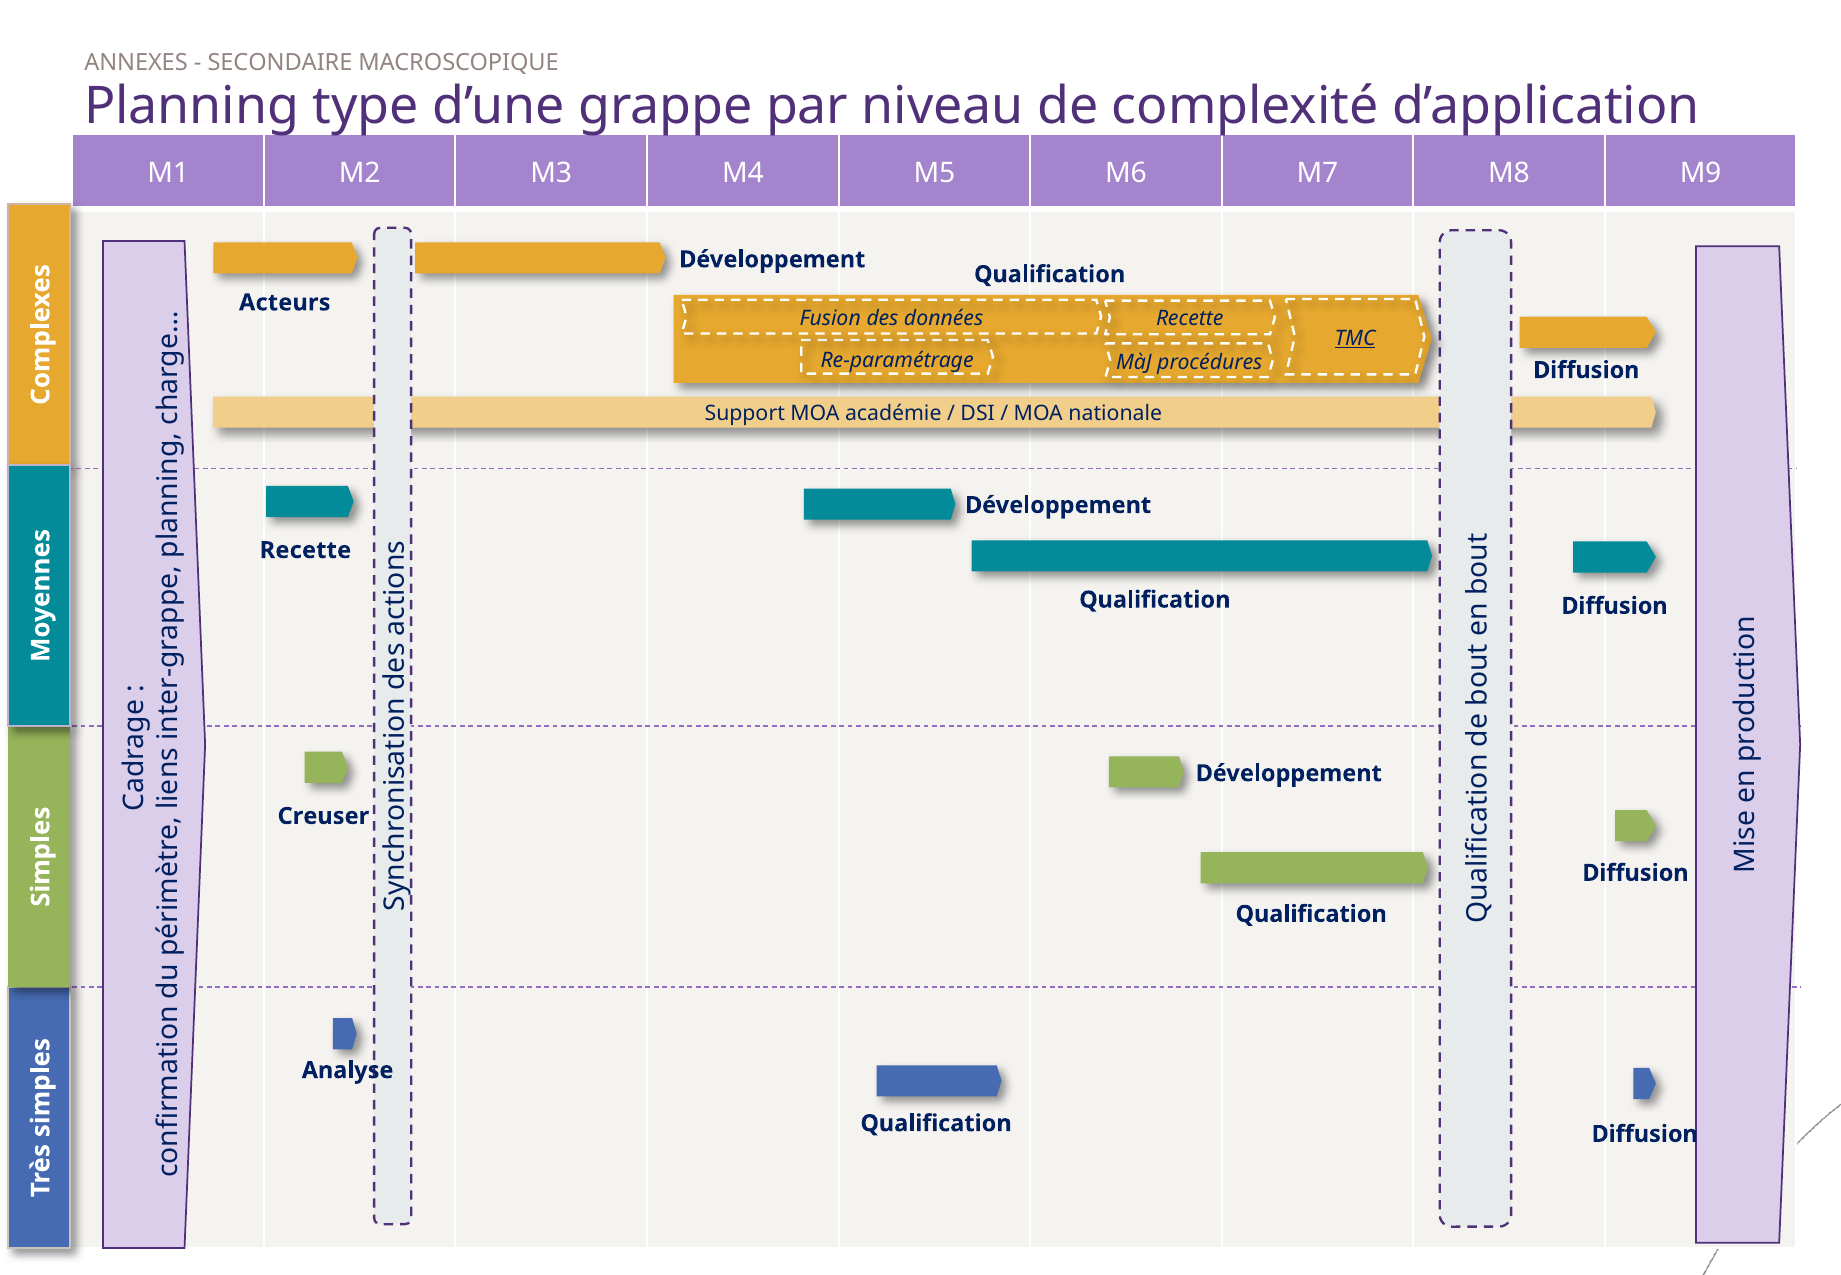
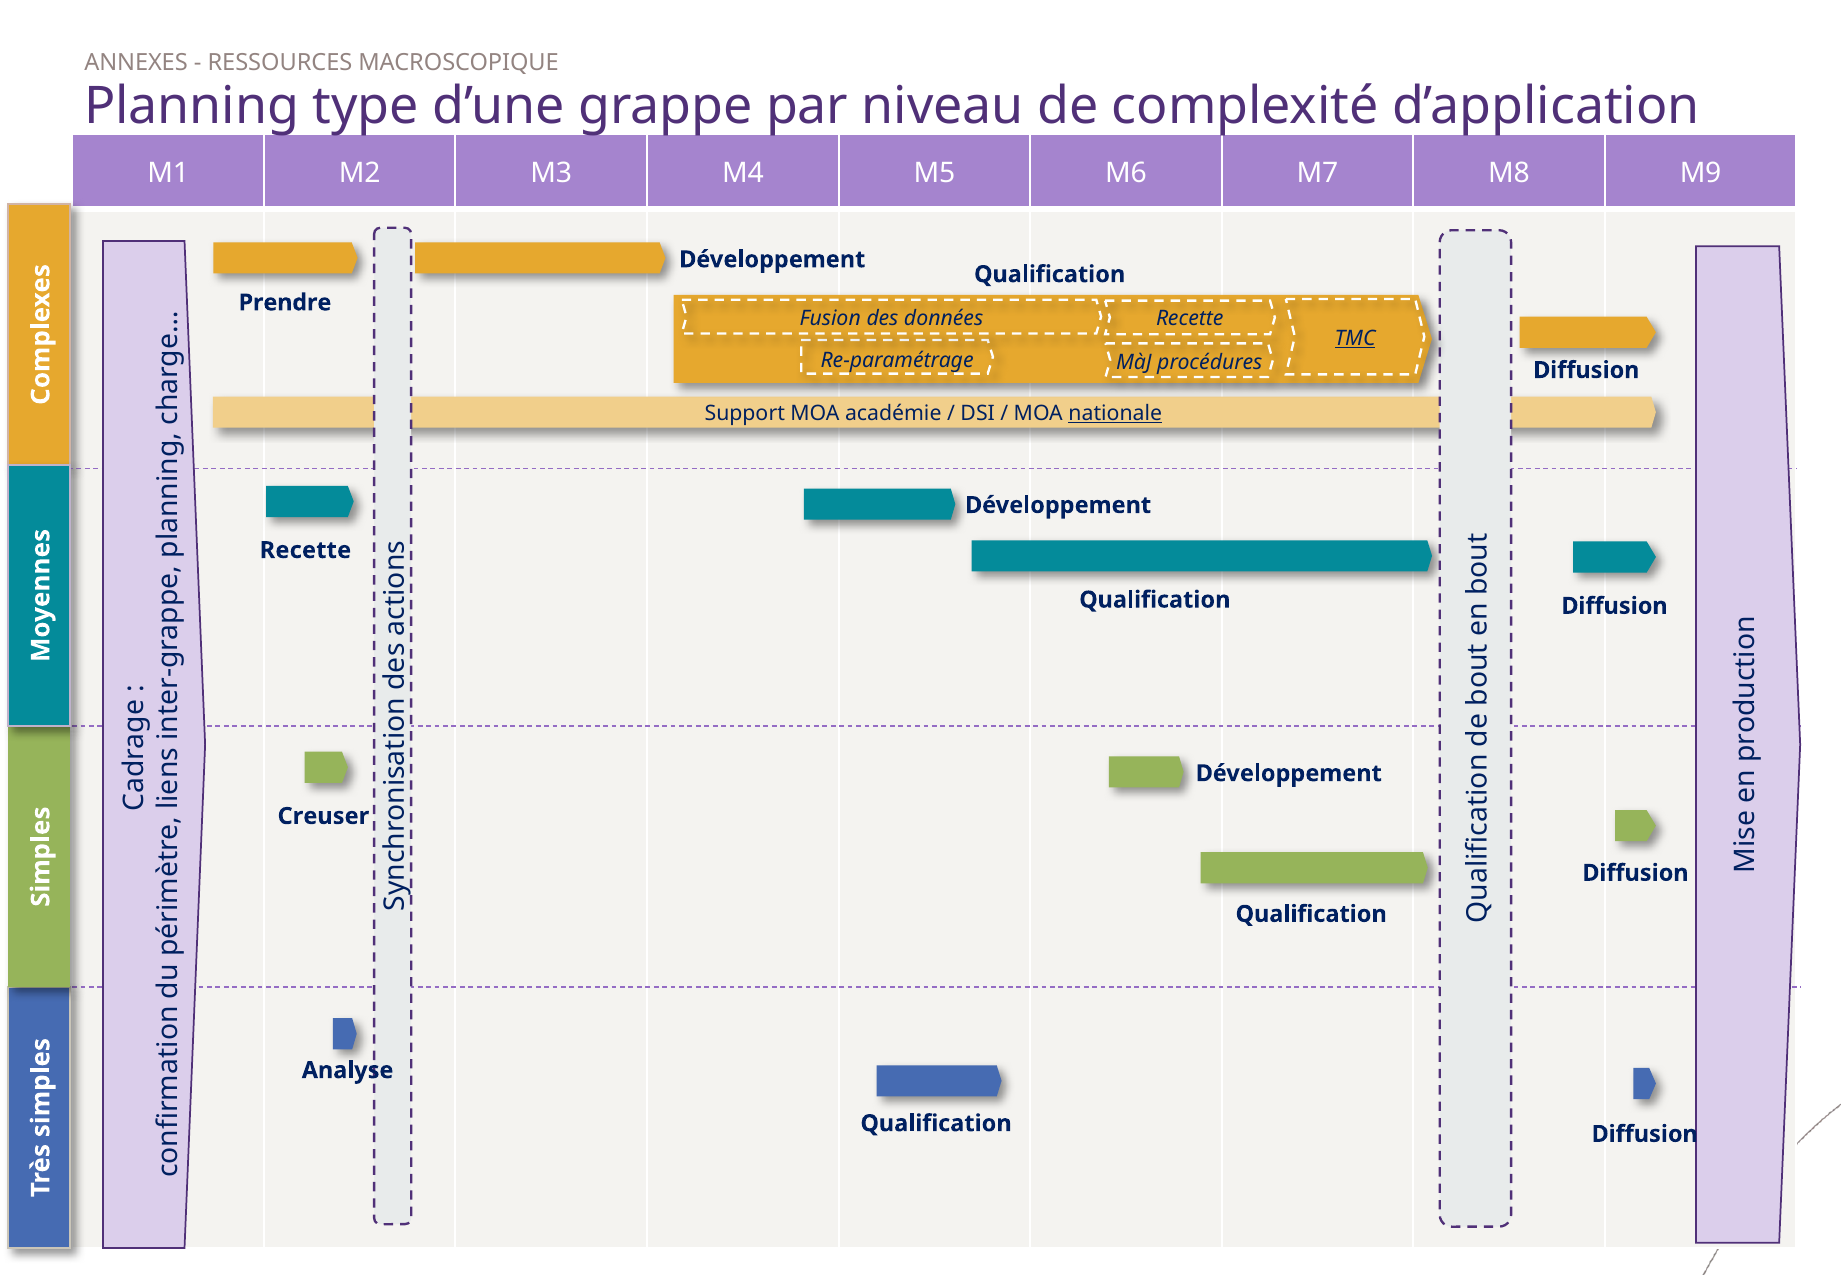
SECONDAIRE: SECONDAIRE -> RESSOURCES
Acteurs: Acteurs -> Prendre
nationale underline: none -> present
